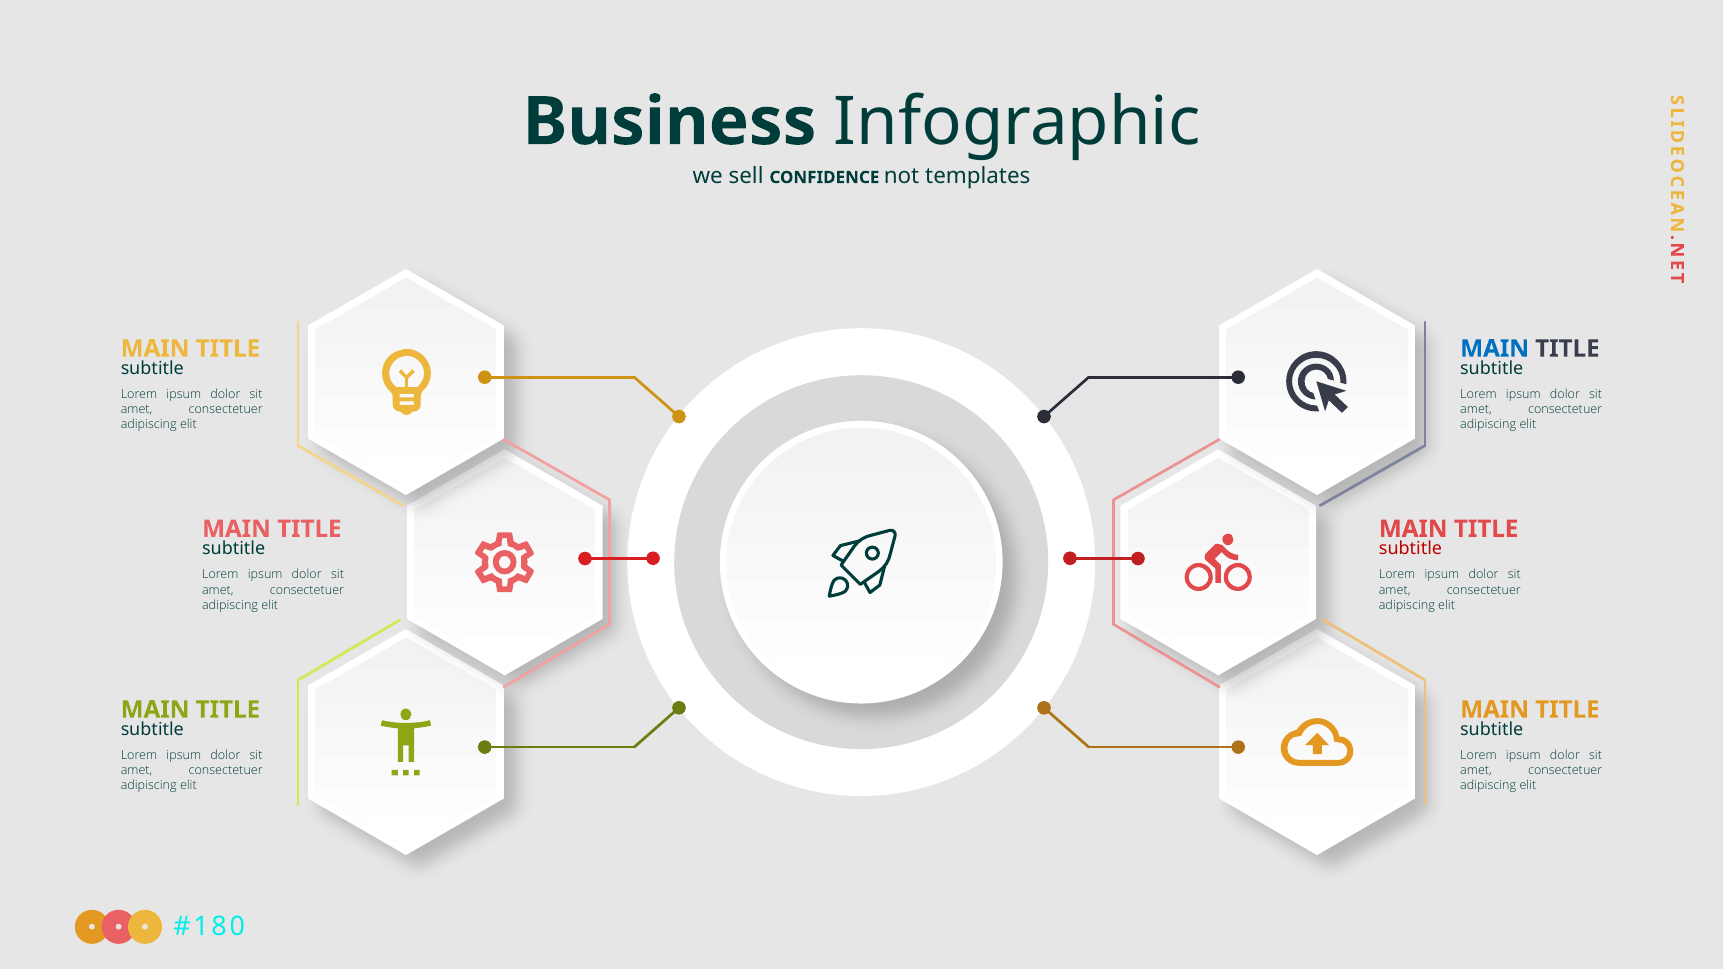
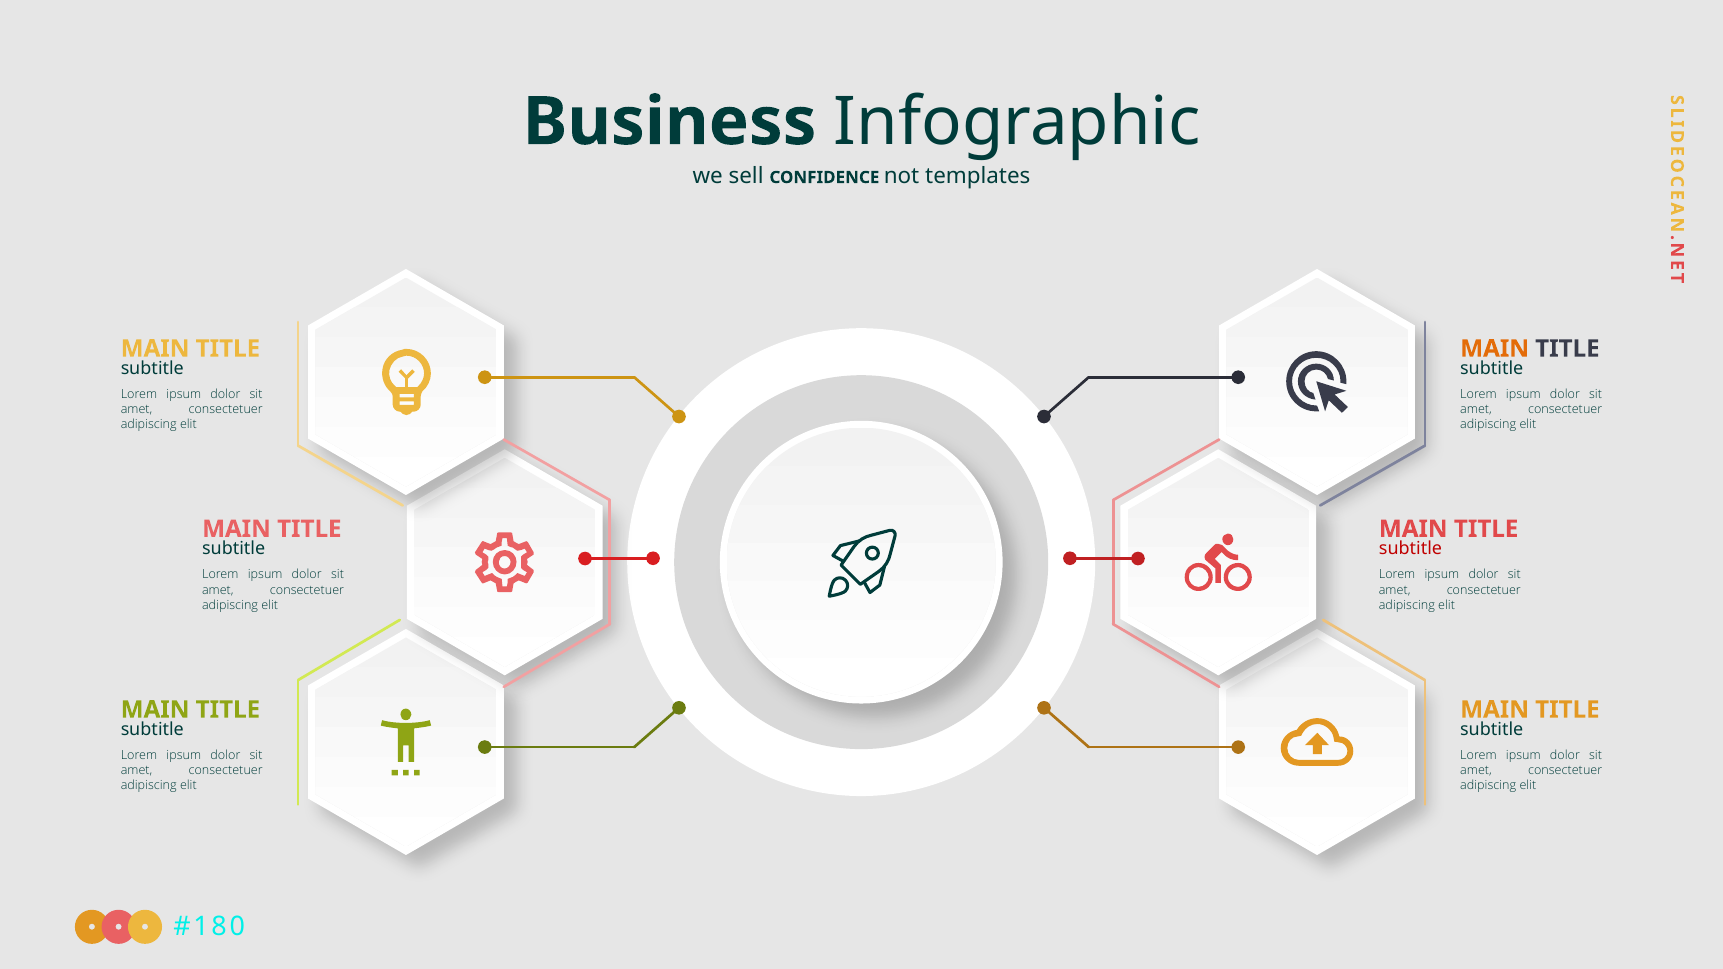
MAIN at (1495, 349) colour: blue -> orange
